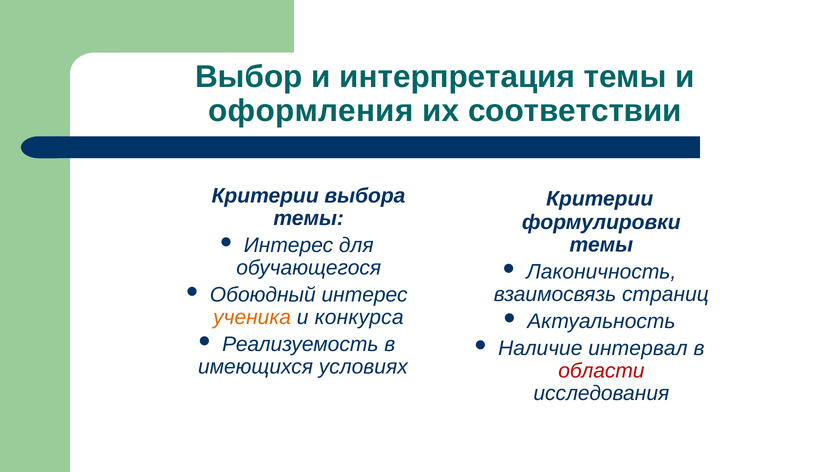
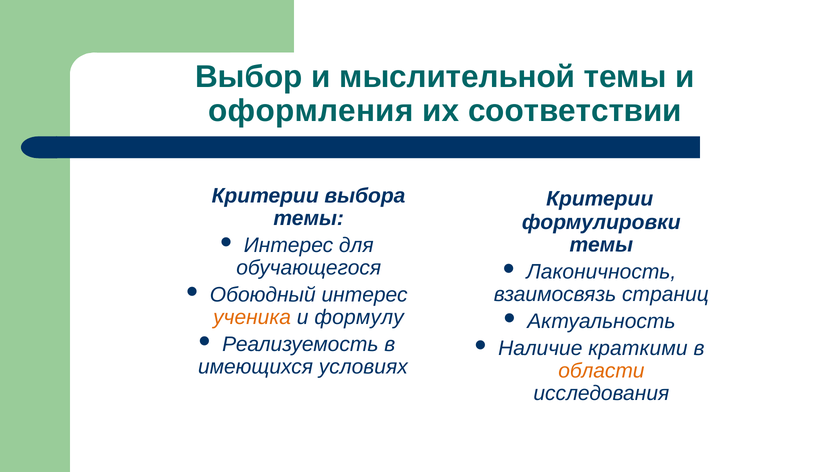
интерпретация: интерпретация -> мыслительной
конкурса: конкурса -> формулу
интервал: интервал -> краткими
области colour: red -> orange
